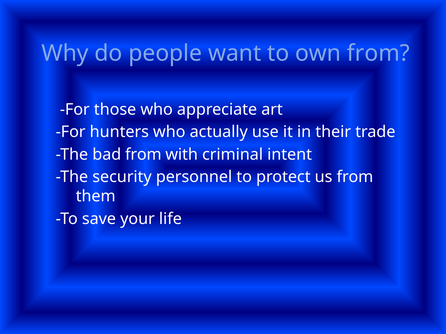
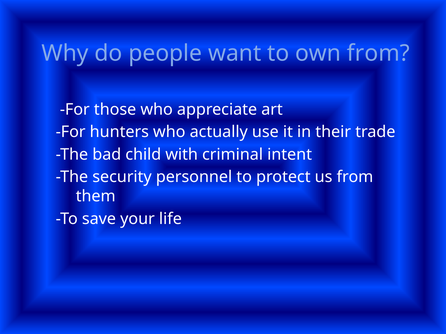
bad from: from -> child
